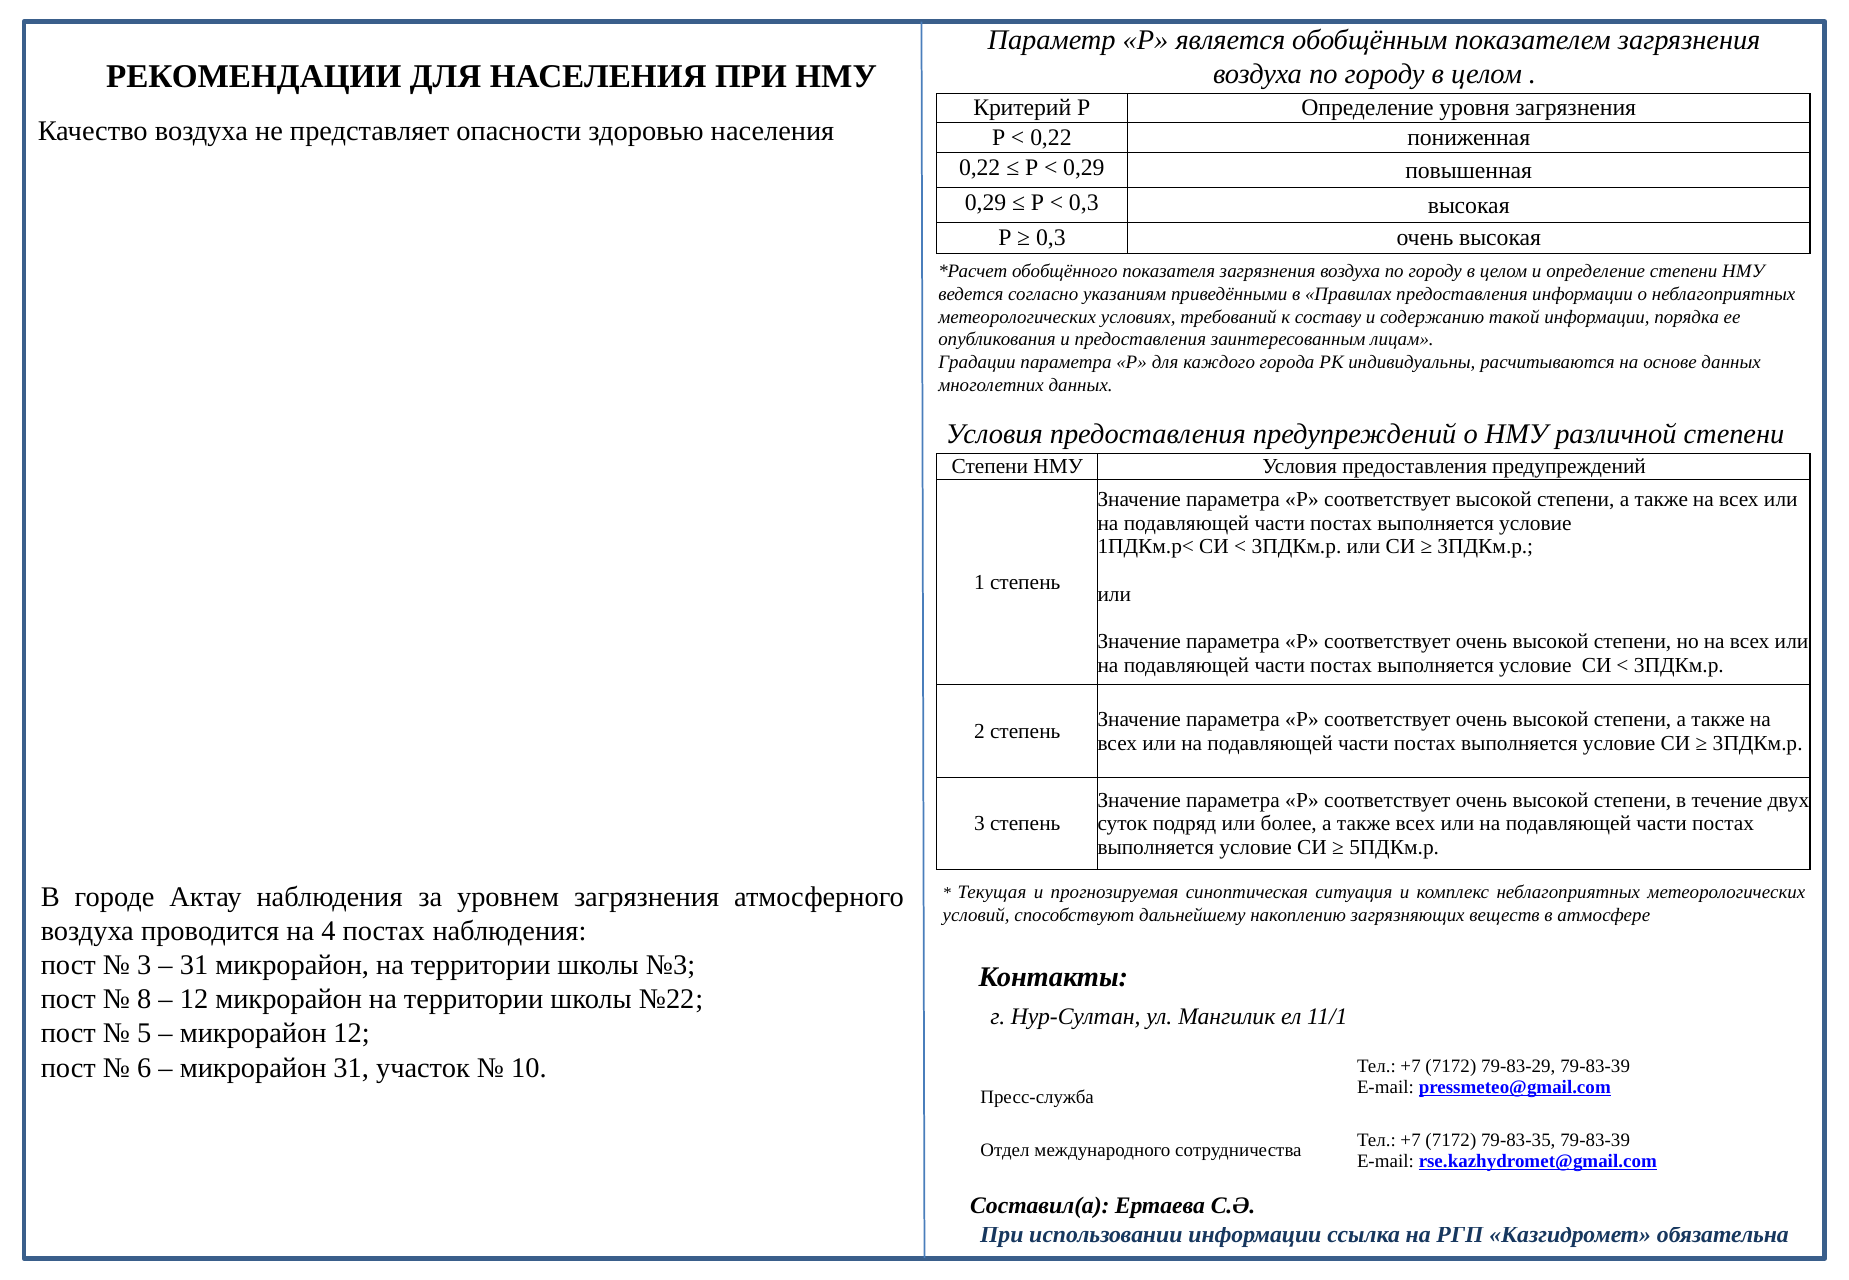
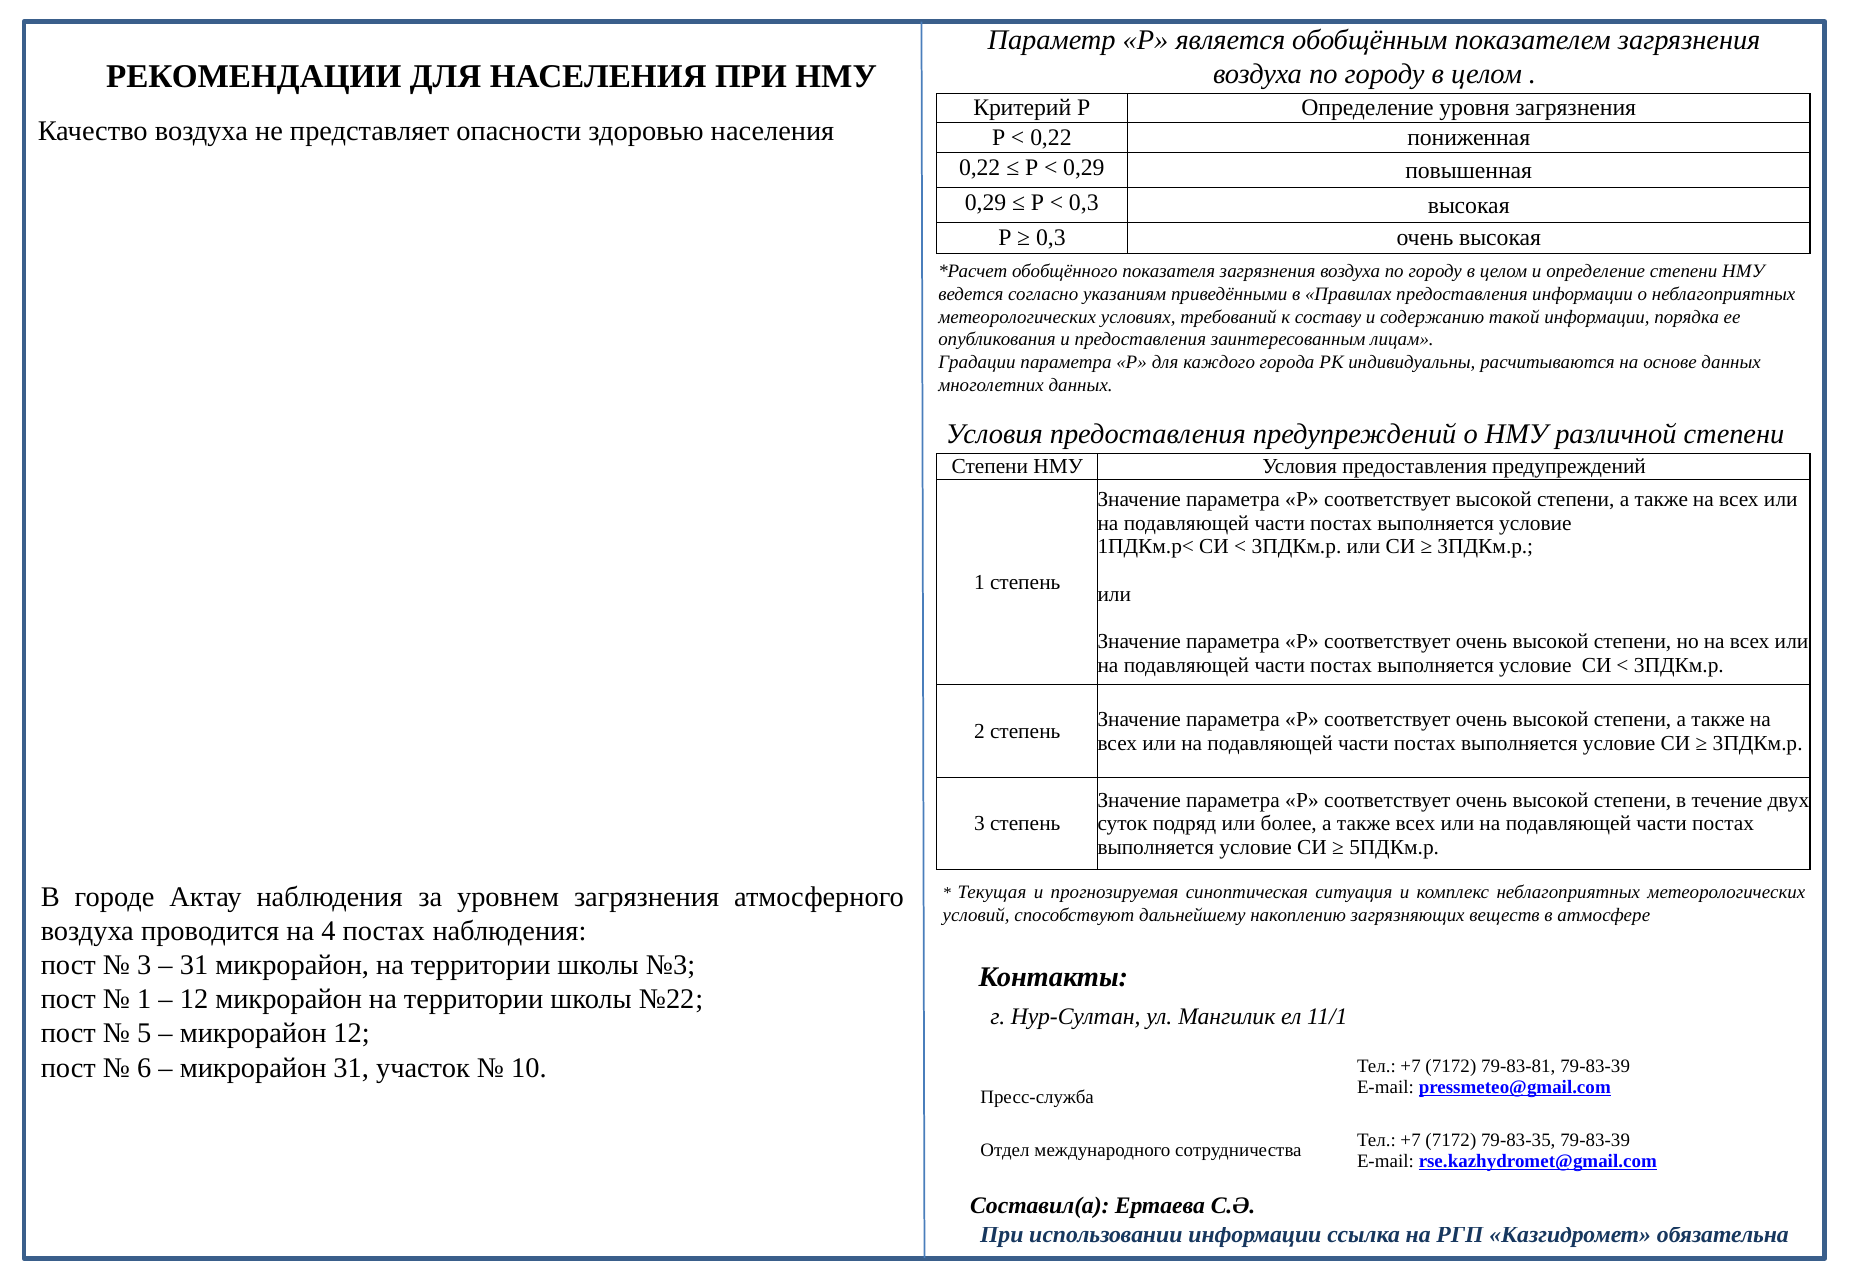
8 at (144, 999): 8 -> 1
79-83-29: 79-83-29 -> 79-83-81
